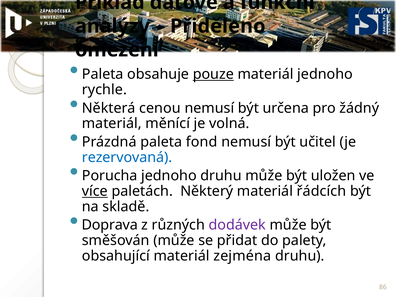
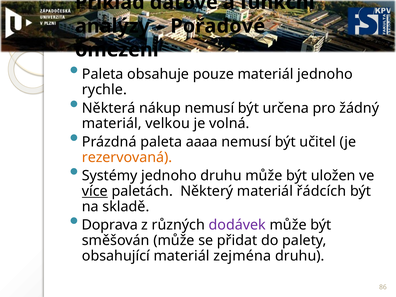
Přiděleno: Přiděleno -> Pořadové
pouze underline: present -> none
cenou: cenou -> nákup
měnící: měnící -> velkou
fond: fond -> aaaa
rezervovaná colour: blue -> orange
Porucha: Porucha -> Systémy
